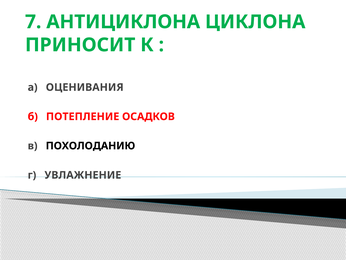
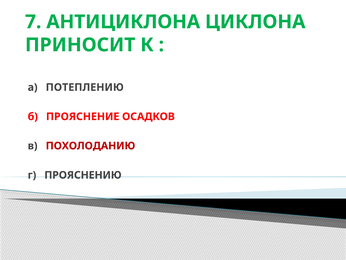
ОЦЕНИВАНИЯ: ОЦЕНИВАНИЯ -> ПОТЕПЛЕНИЮ
ПОТЕПЛЕНИЕ: ПОТЕПЛЕНИЕ -> ПРОЯСНЕНИЕ
ПОХОЛОДАНИЮ colour: black -> red
УВЛАЖНЕНИЕ: УВЛАЖНЕНИЕ -> ПРОЯСНЕНИЮ
